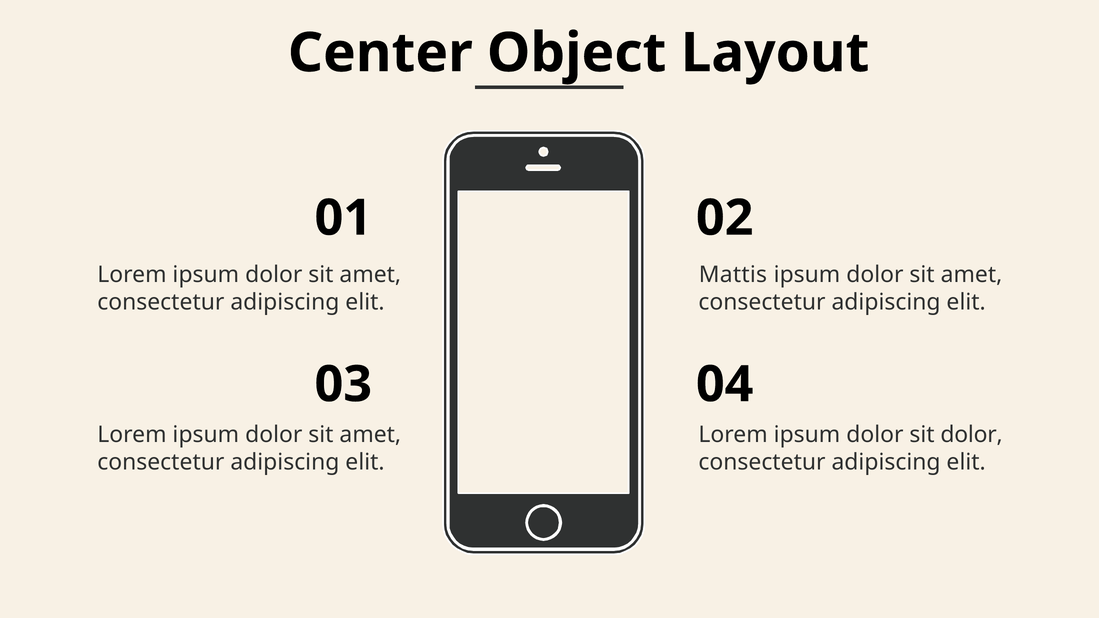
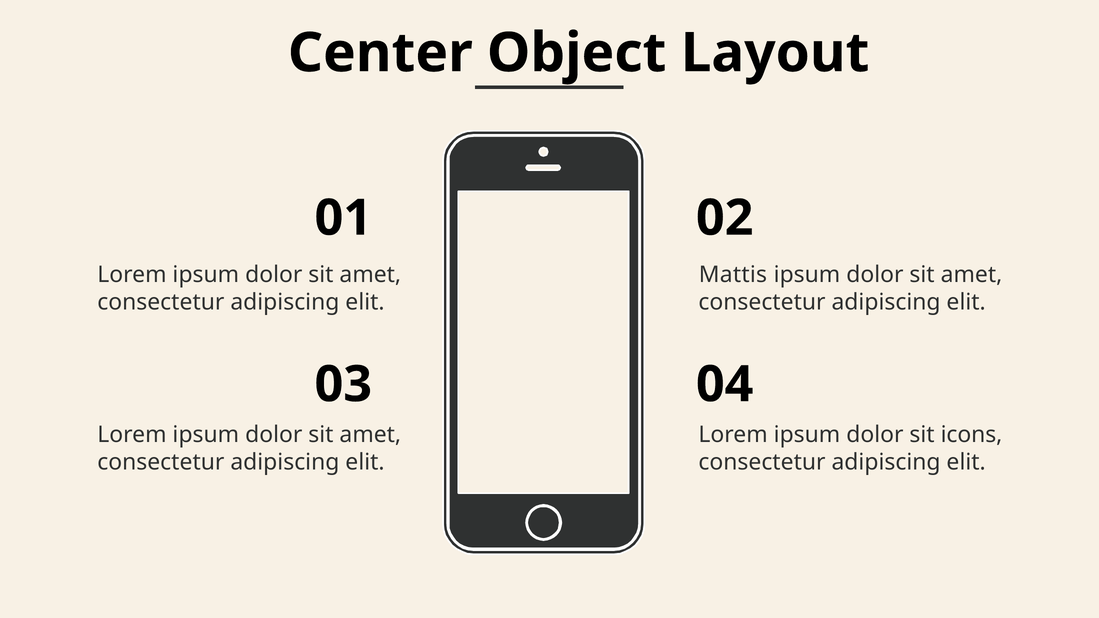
sit dolor: dolor -> icons
